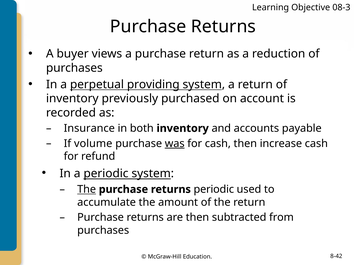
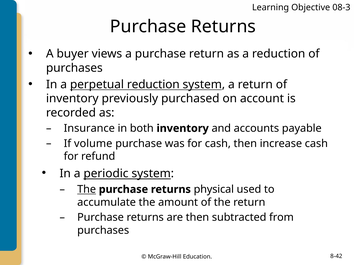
perpetual providing: providing -> reduction
was underline: present -> none
returns periodic: periodic -> physical
